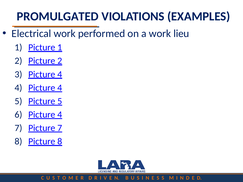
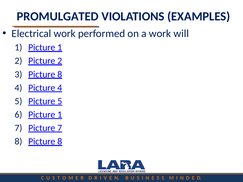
lieu: lieu -> will
3 Picture 4: 4 -> 8
6 Picture 4: 4 -> 1
